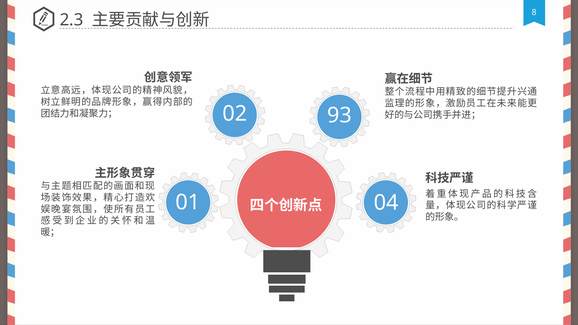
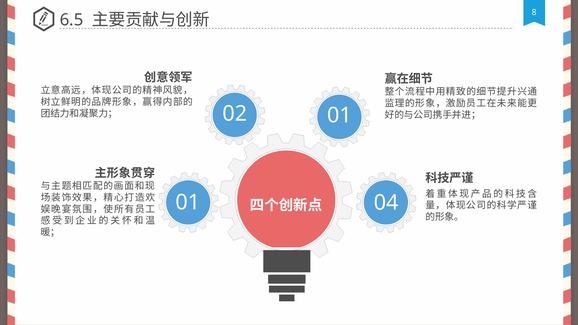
2.3: 2.3 -> 6.5
02 93: 93 -> 01
